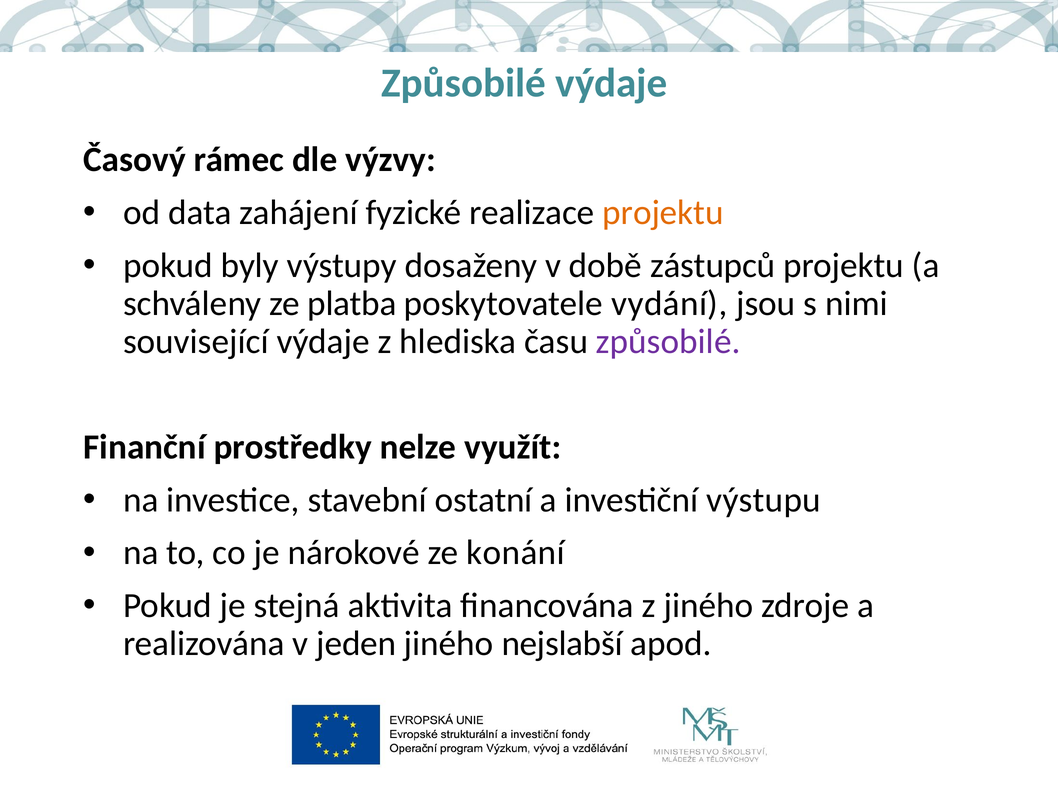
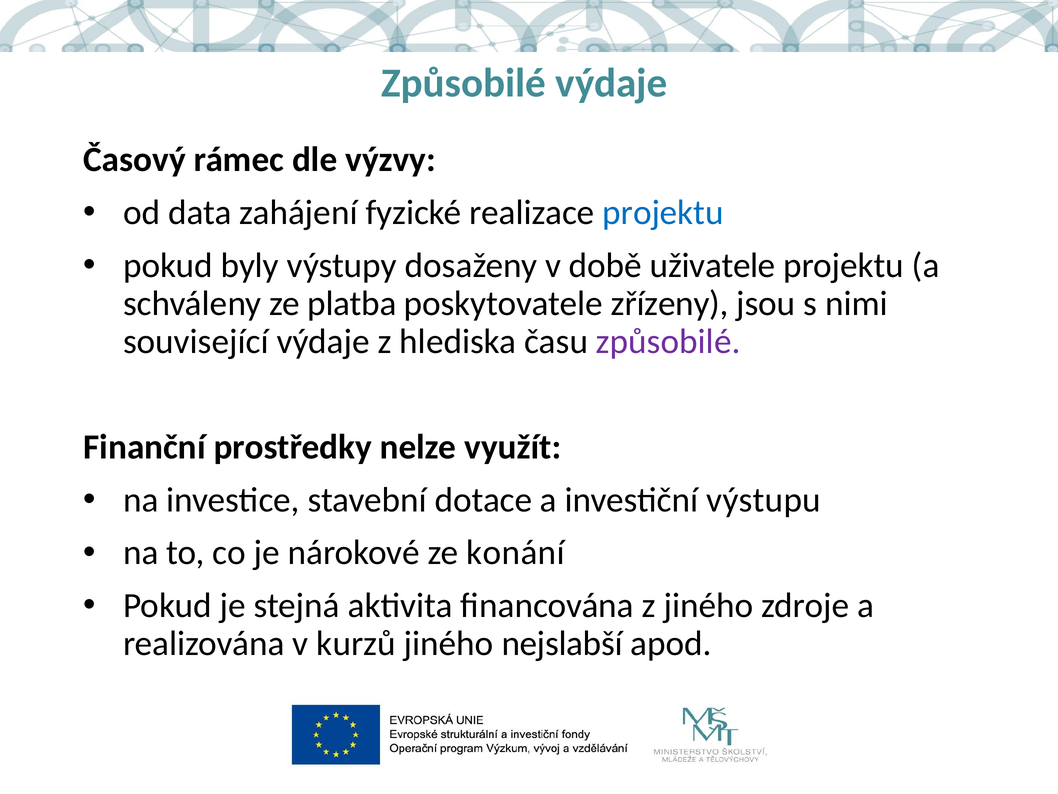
projektu at (663, 212) colour: orange -> blue
zástupců: zástupců -> uživatele
vydání: vydání -> zřízeny
ostatní: ostatní -> dotace
jeden: jeden -> kurzů
